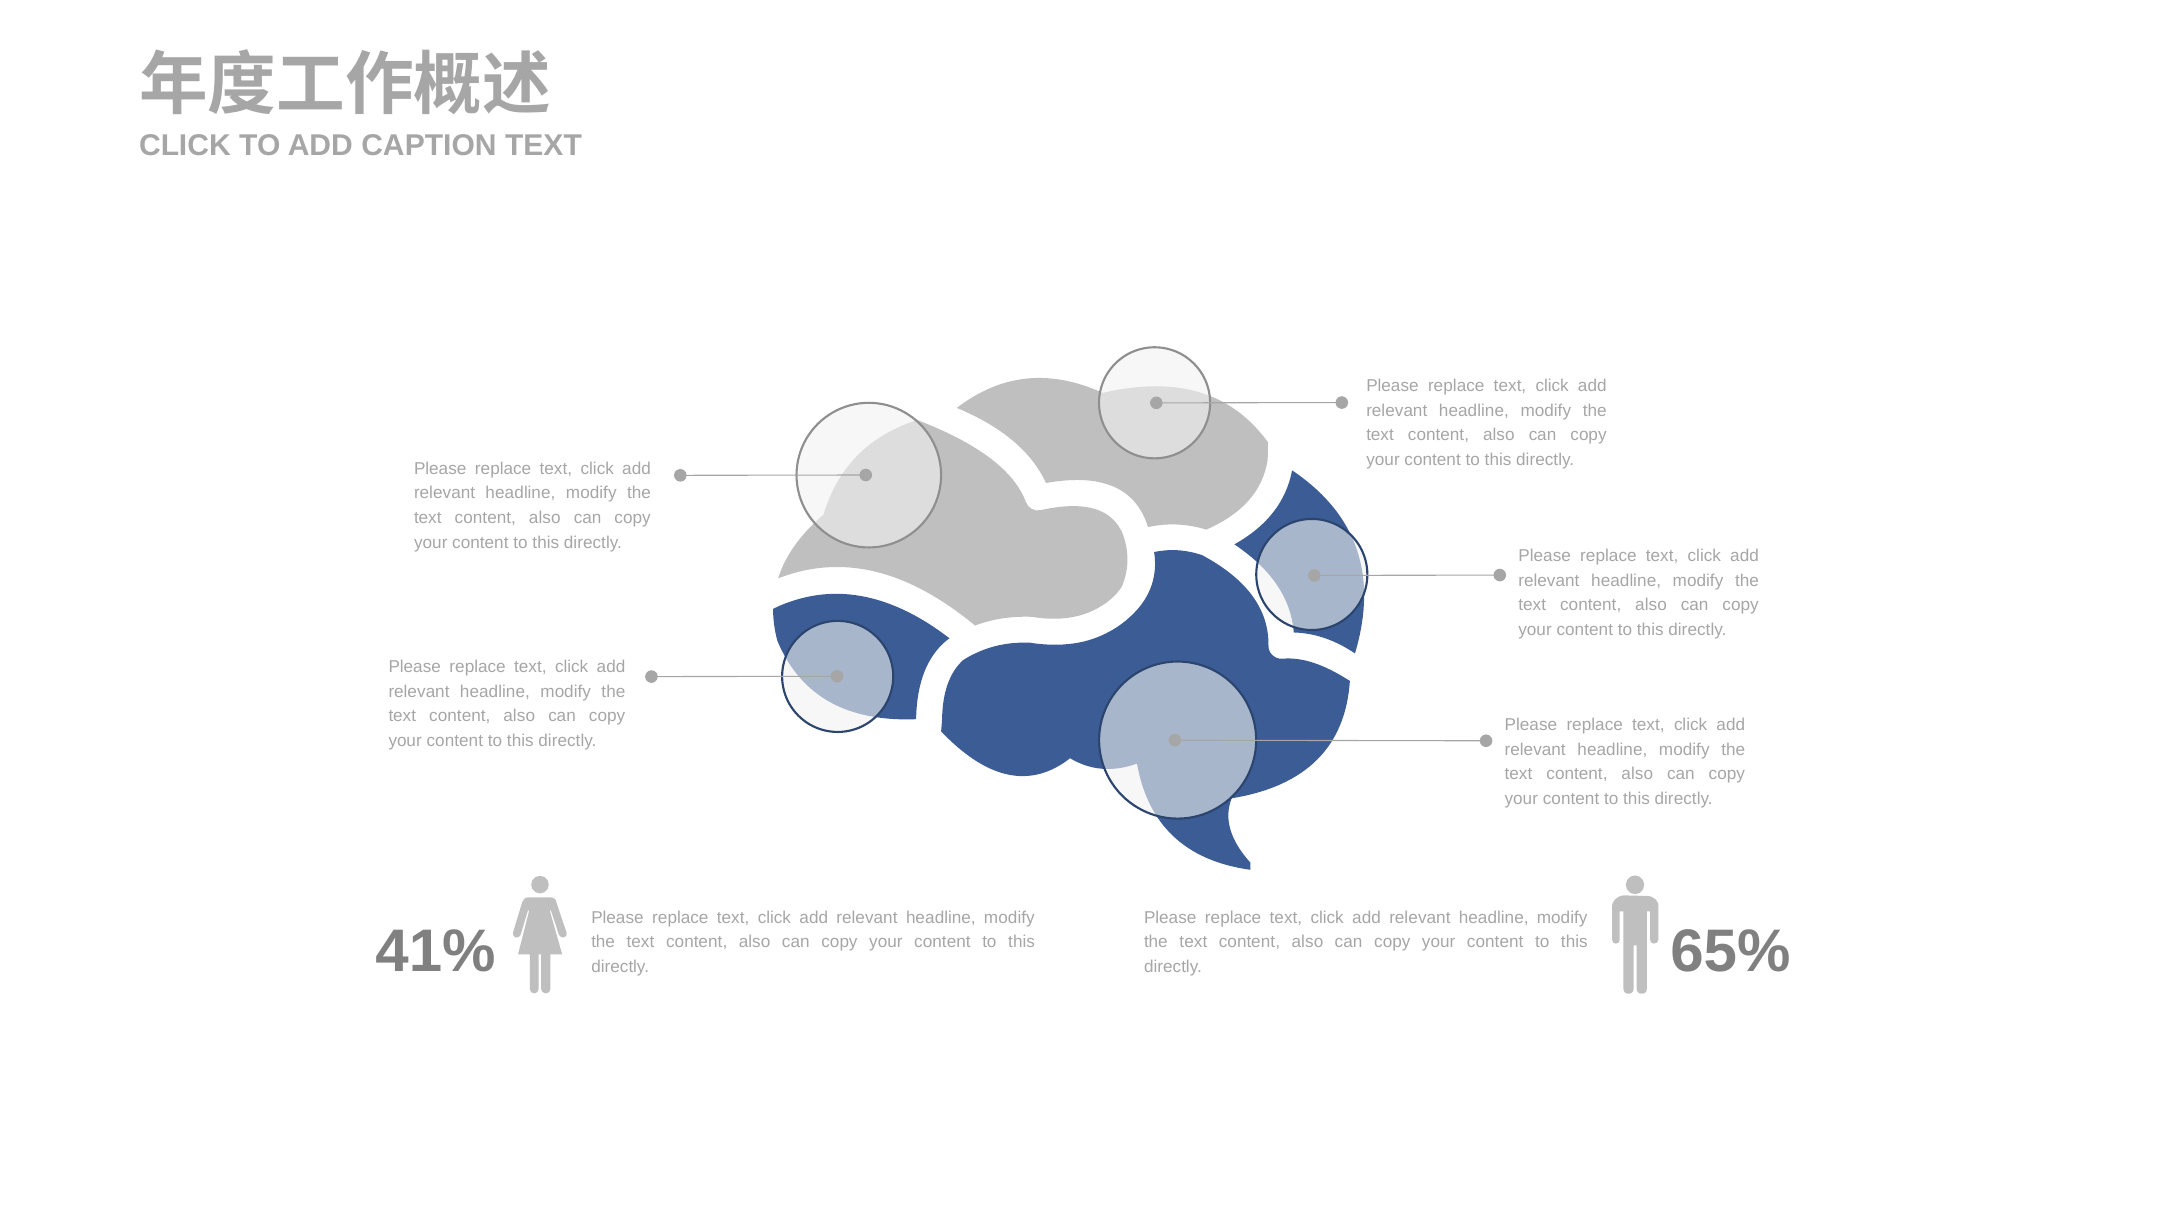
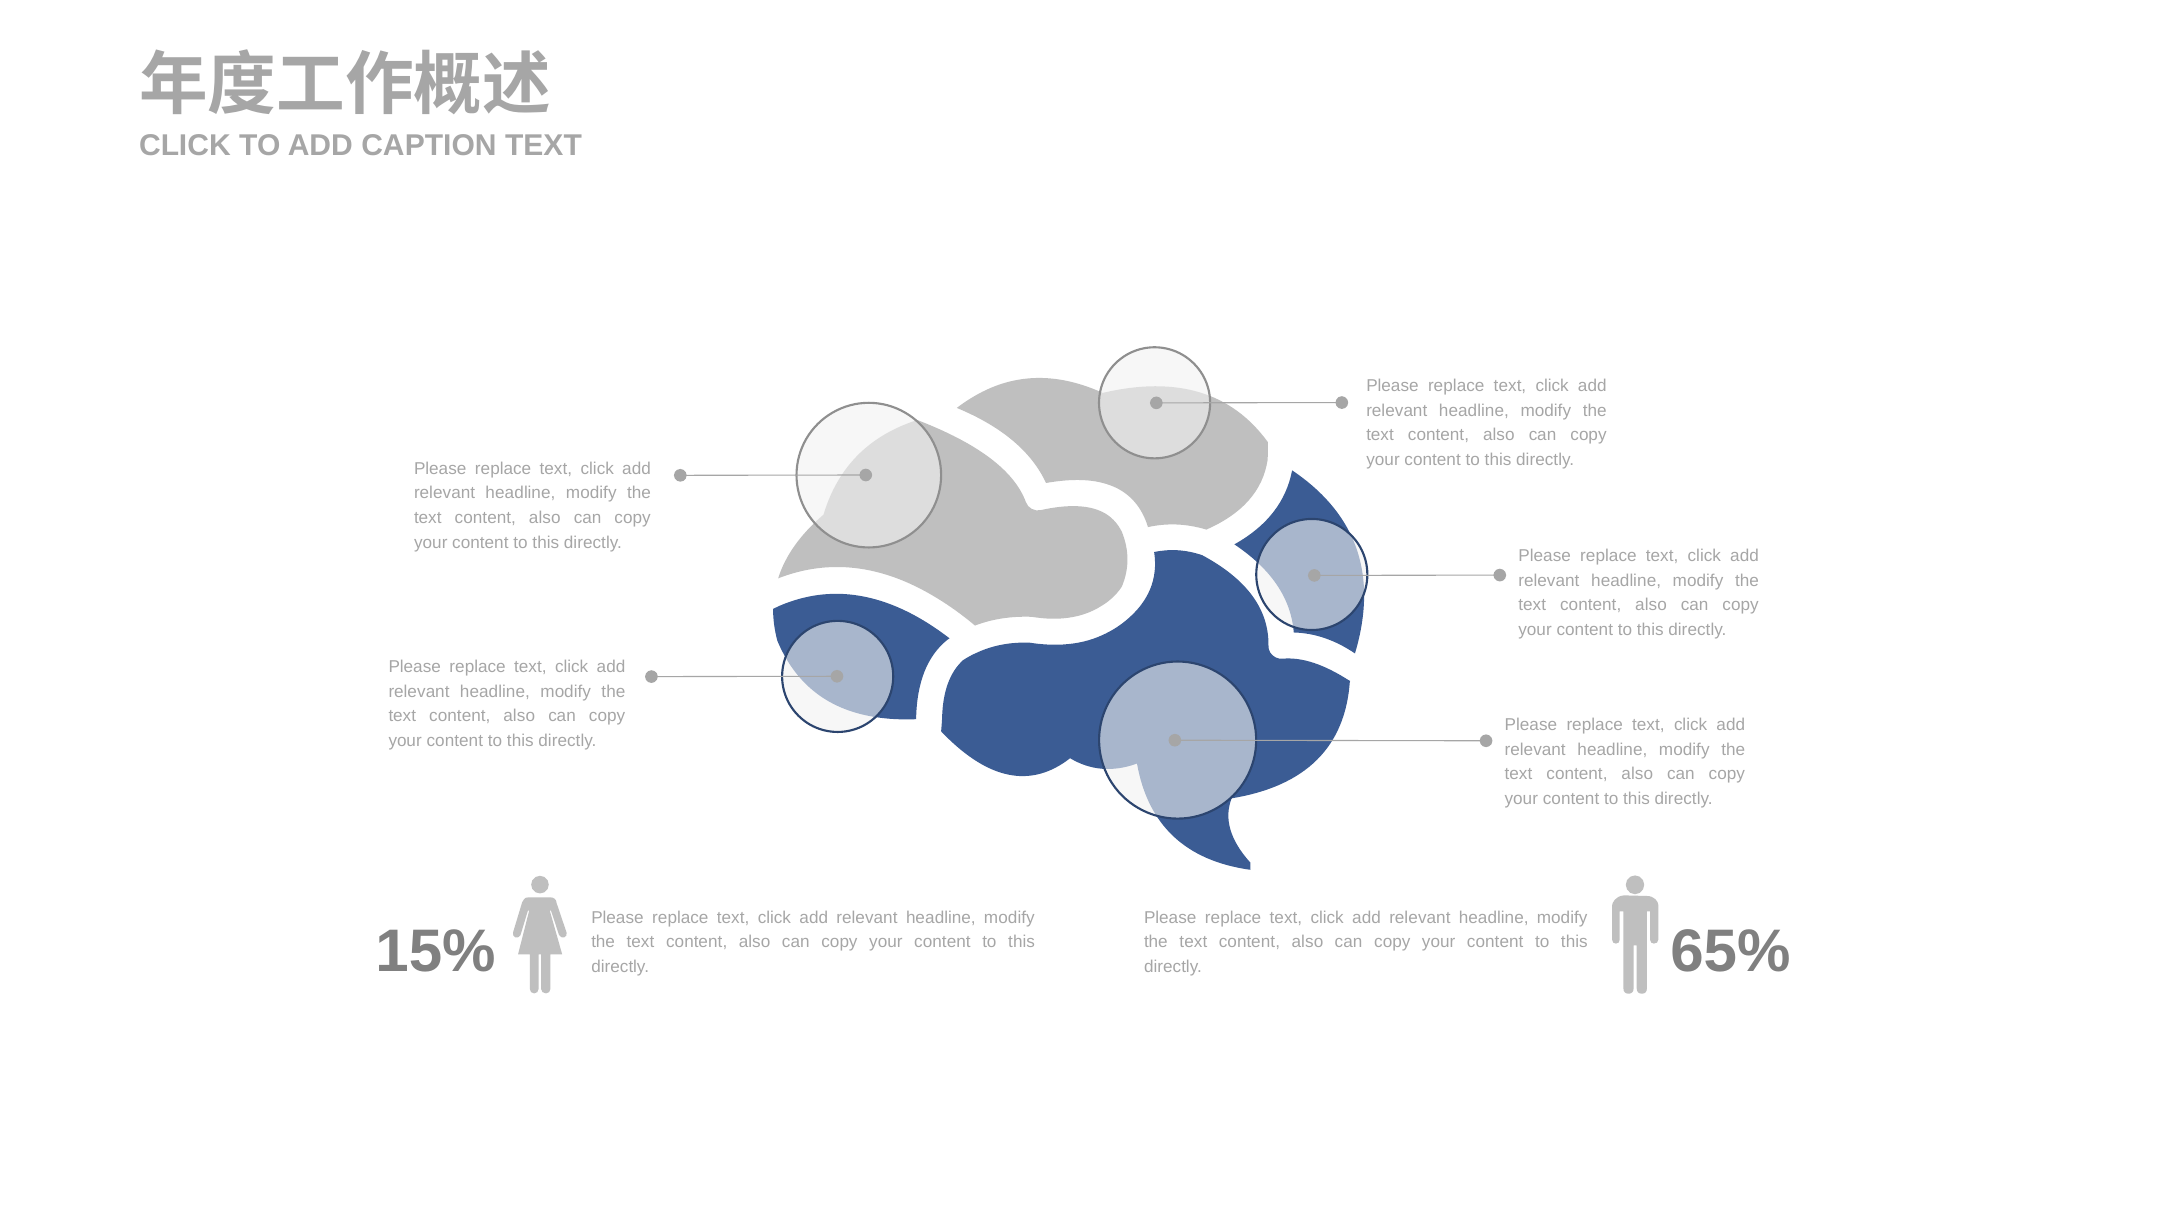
41%: 41% -> 15%
